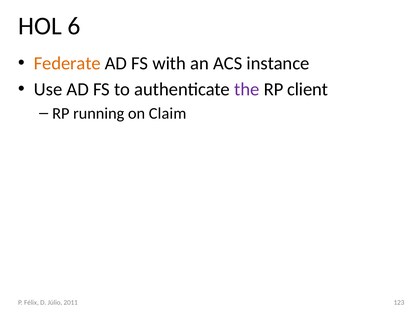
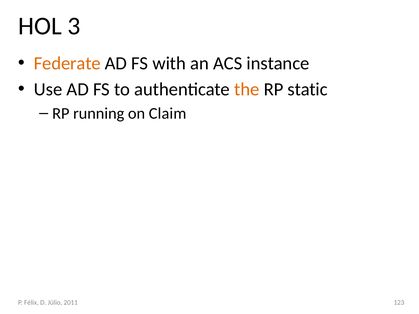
6: 6 -> 3
the colour: purple -> orange
client: client -> static
